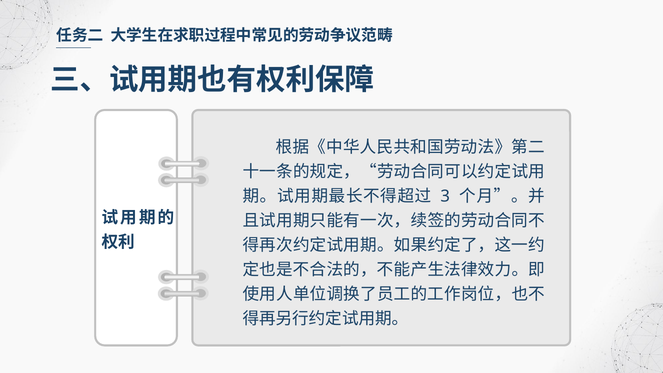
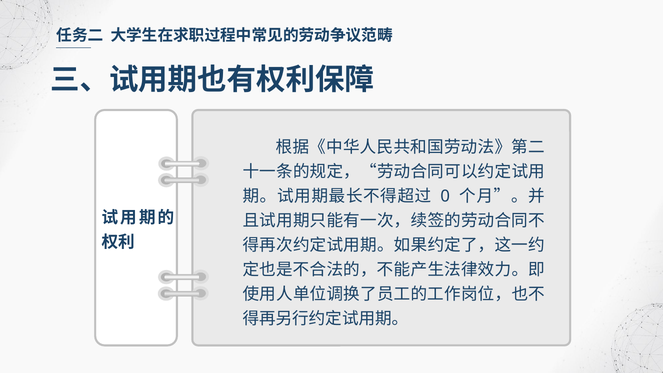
3: 3 -> 0
